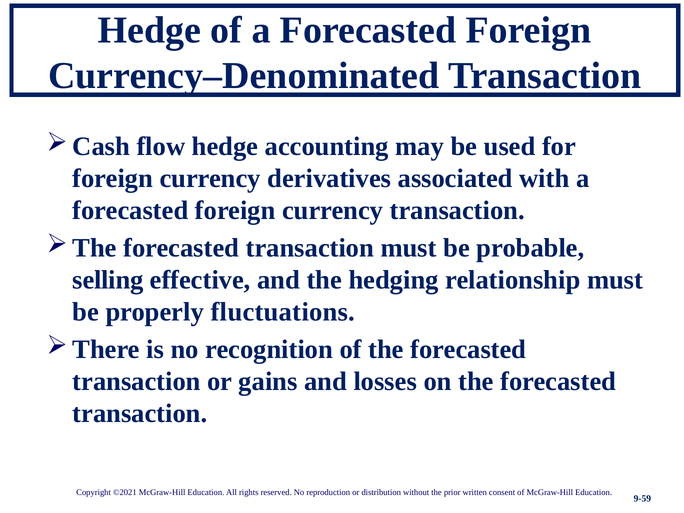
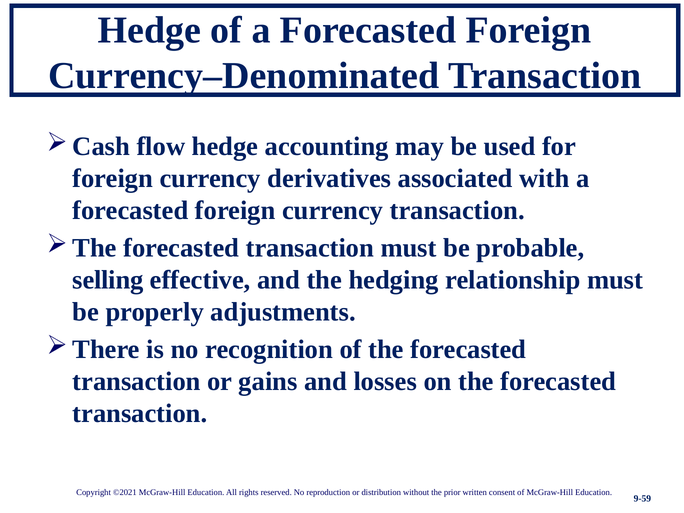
fluctuations: fluctuations -> adjustments
